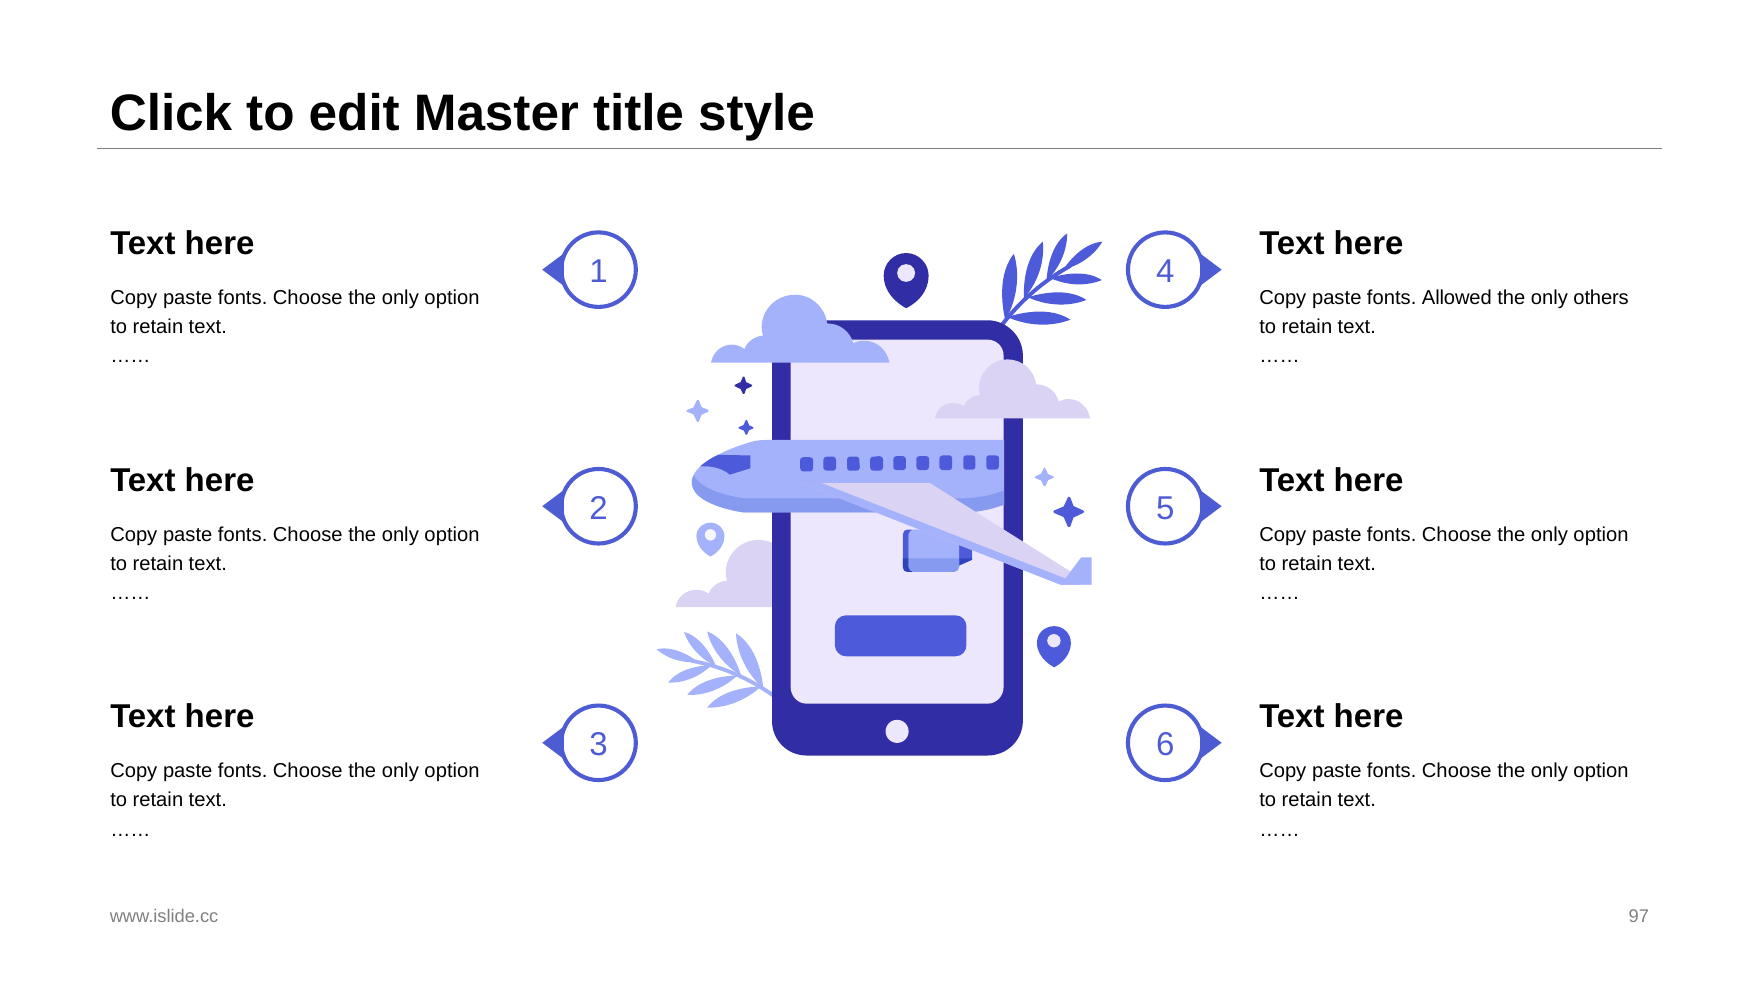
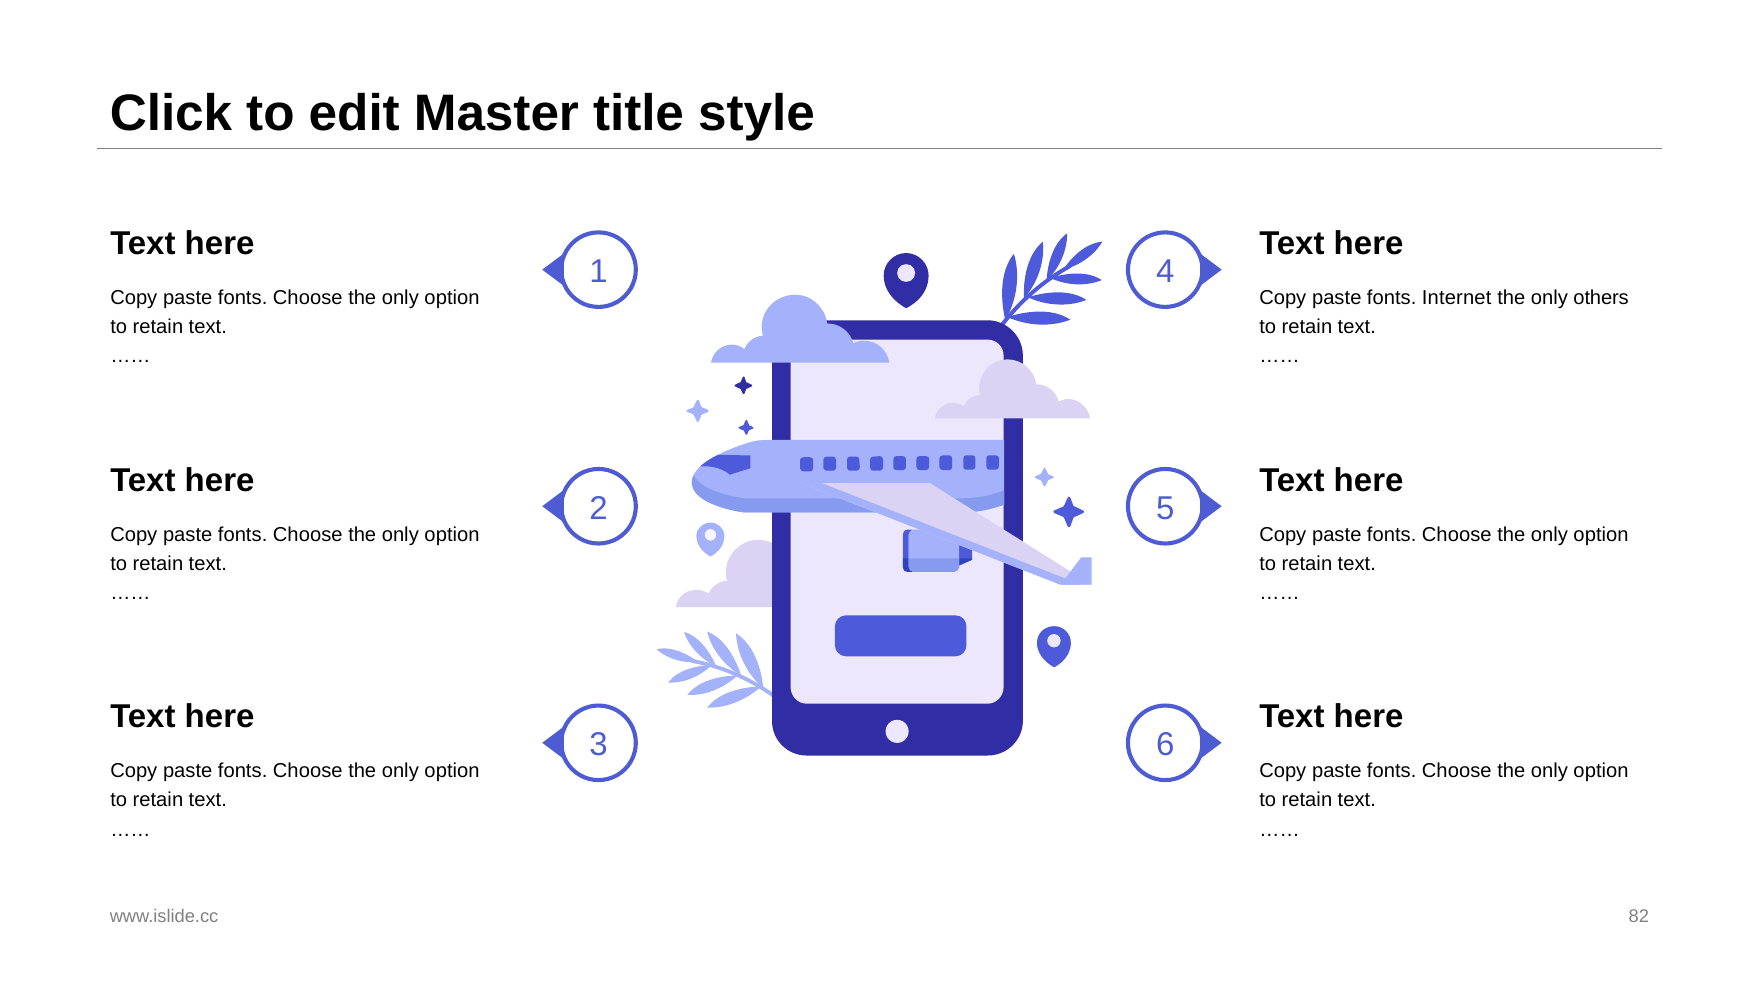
Allowed: Allowed -> Internet
97: 97 -> 82
